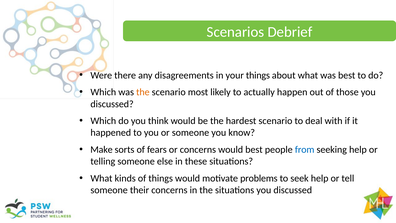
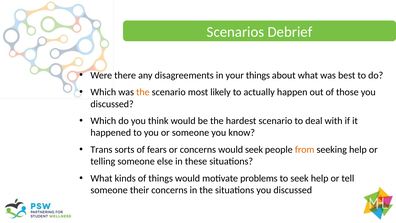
Make: Make -> Trans
would best: best -> seek
from colour: blue -> orange
